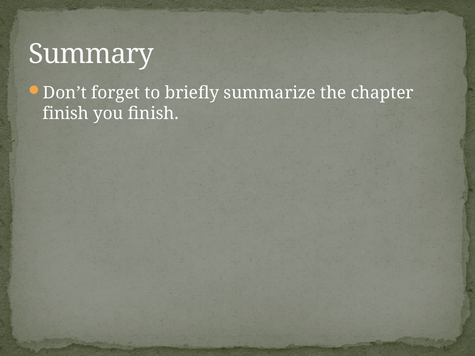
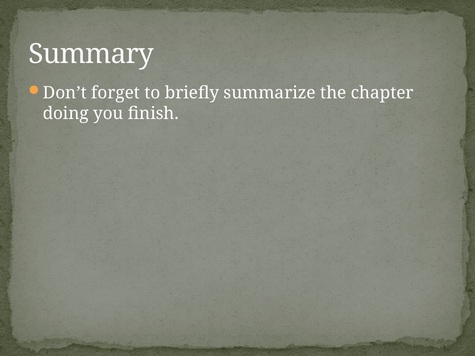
finish at (66, 114): finish -> doing
